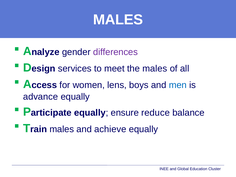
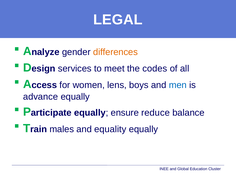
MALES at (118, 20): MALES -> LEGAL
differences colour: purple -> orange
the males: males -> codes
achieve: achieve -> equality
